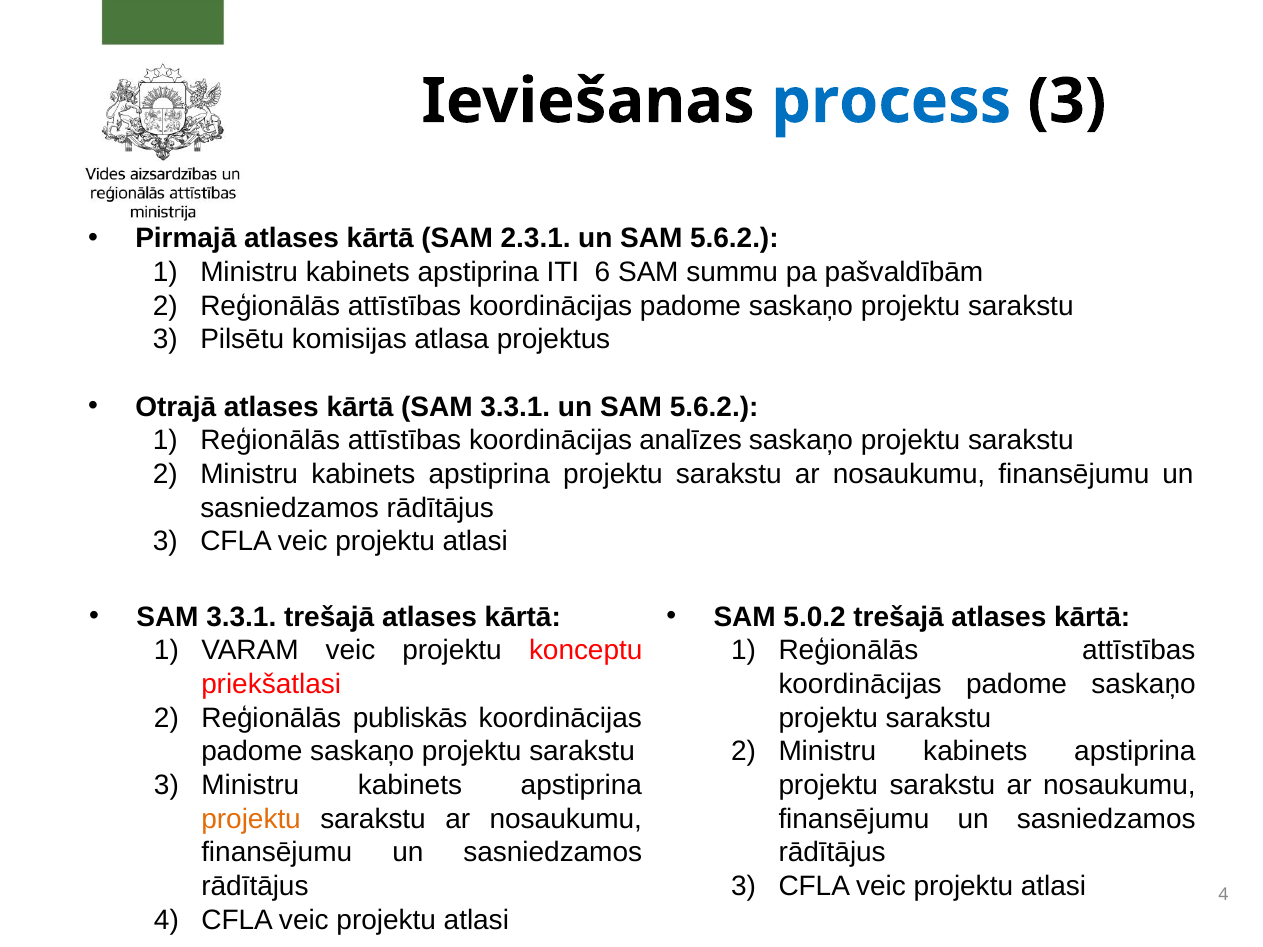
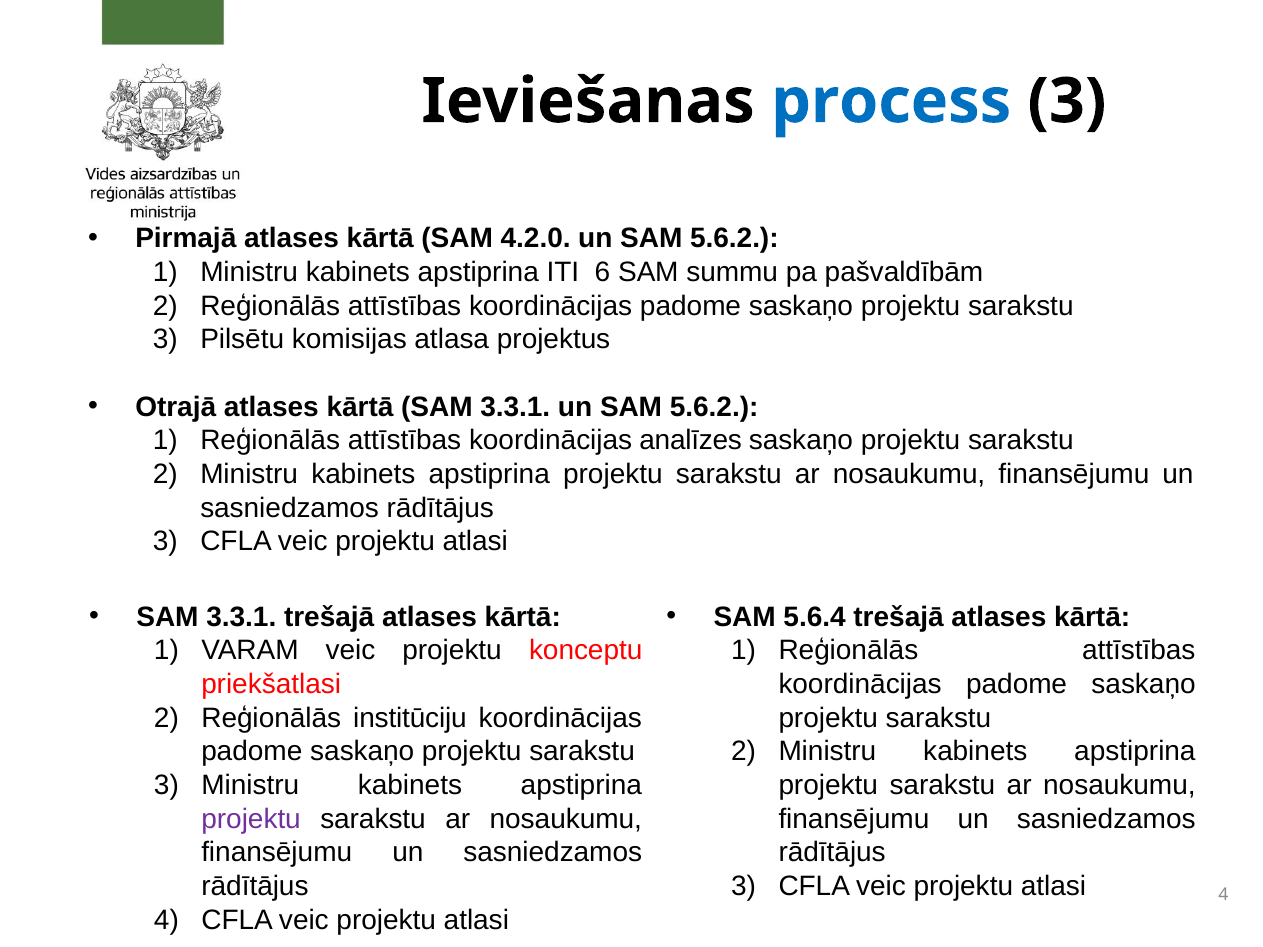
2.3.1: 2.3.1 -> 4.2.0
5.0.2: 5.0.2 -> 5.6.4
publiskās: publiskās -> institūciju
projektu at (251, 819) colour: orange -> purple
